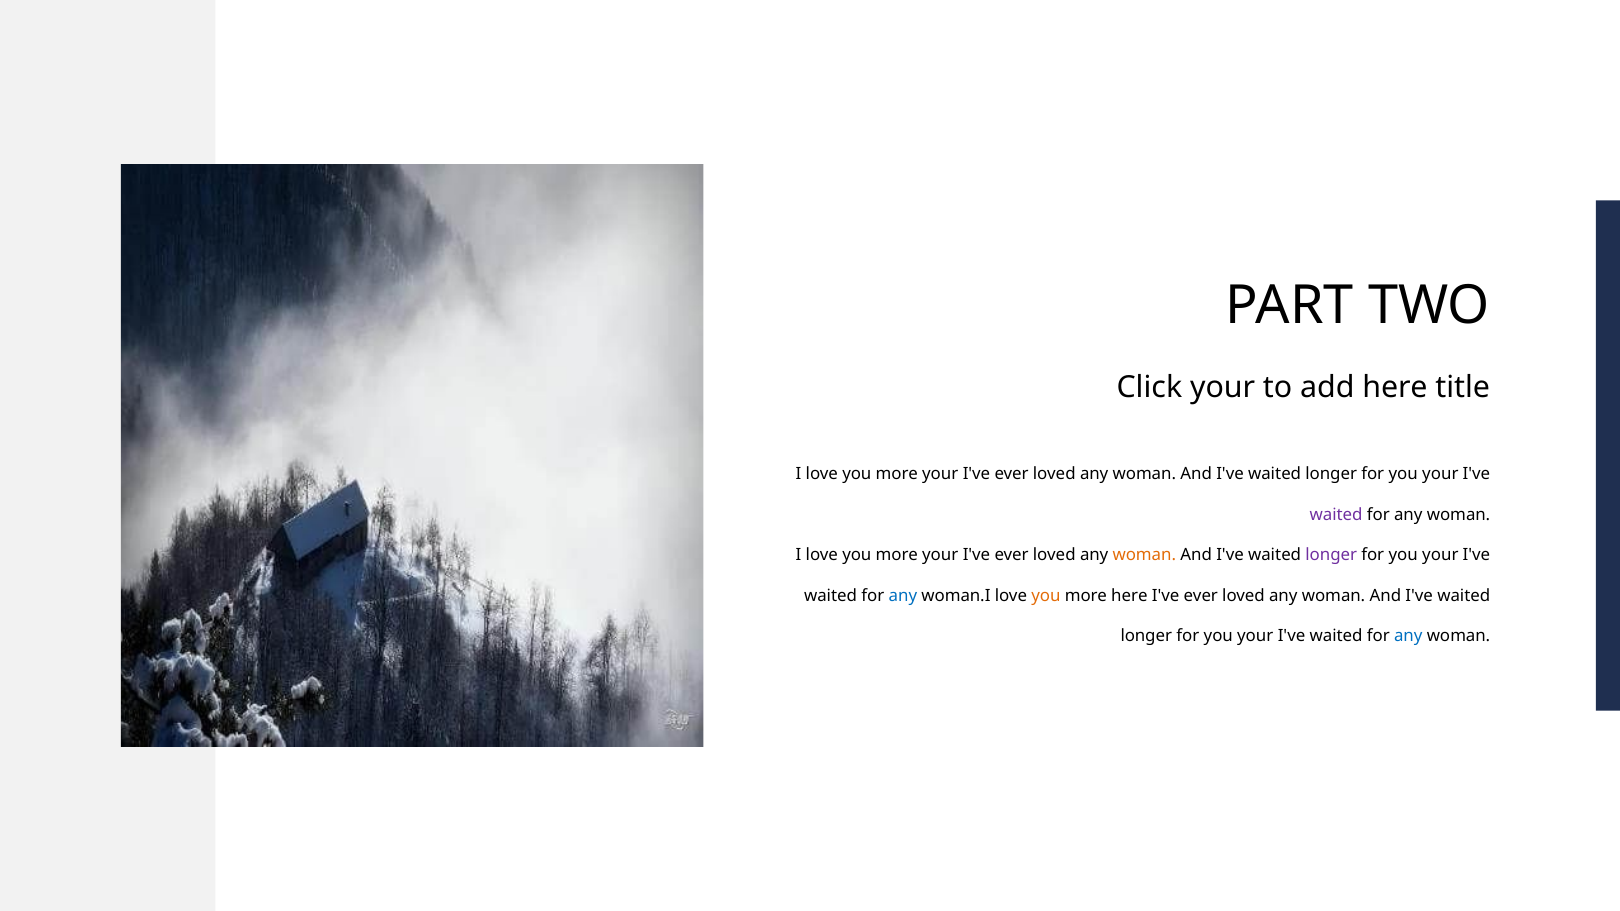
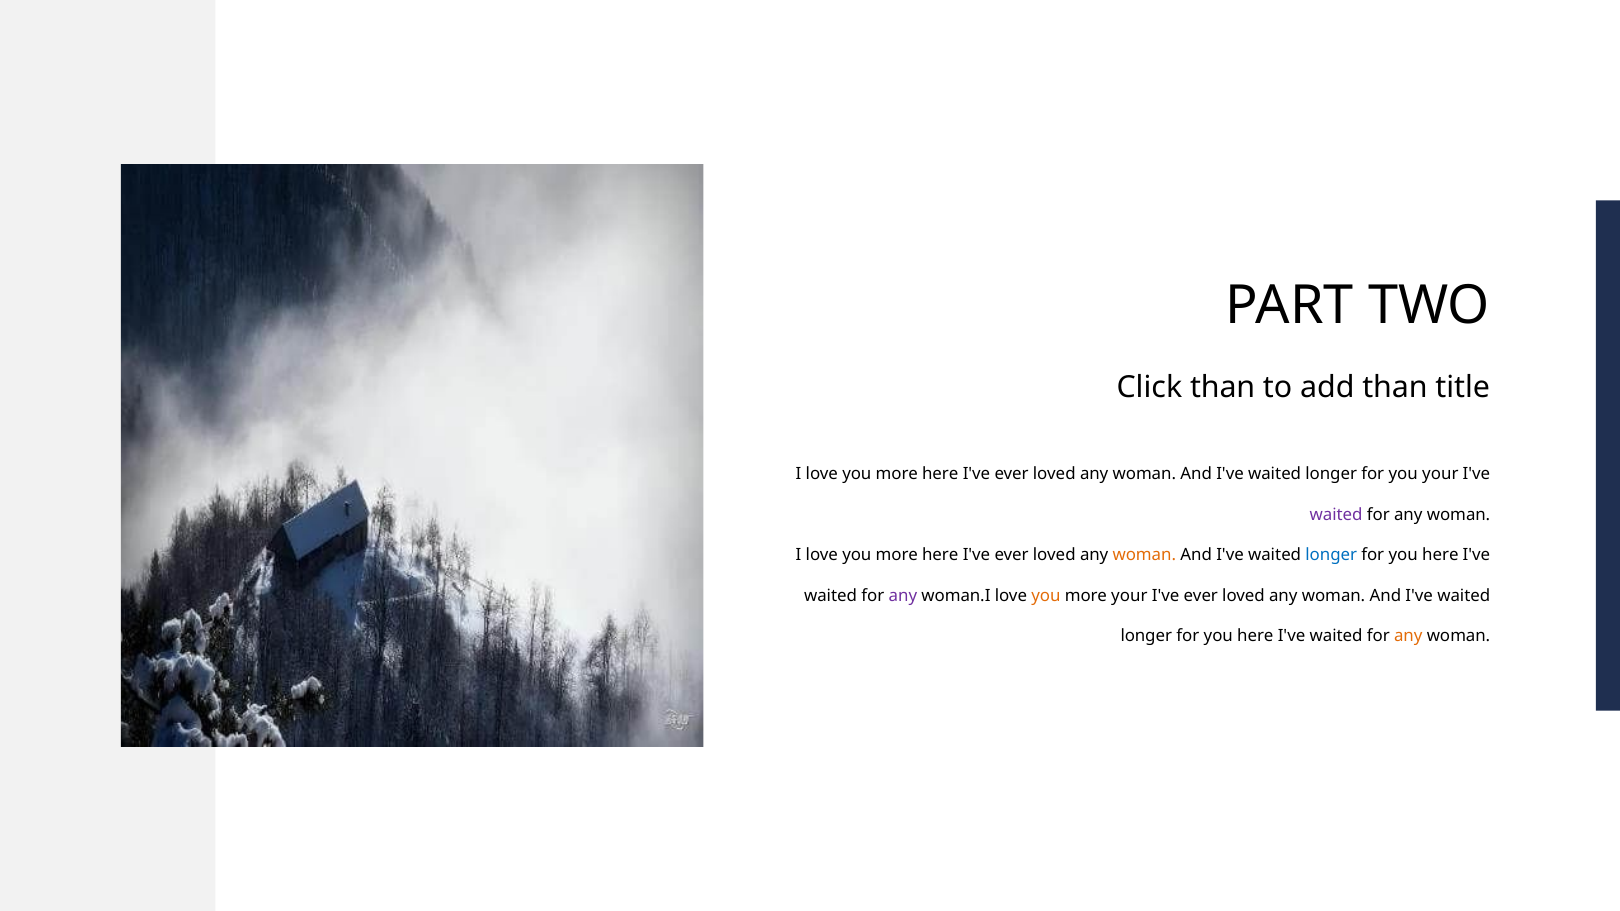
Click your: your -> than
add here: here -> than
your at (940, 474): your -> here
your at (940, 555): your -> here
longer at (1331, 555) colour: purple -> blue
your at (1440, 555): your -> here
any at (903, 596) colour: blue -> purple
more here: here -> your
your at (1255, 636): your -> here
any at (1408, 636) colour: blue -> orange
